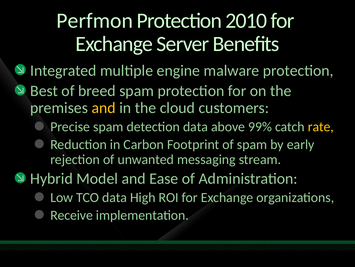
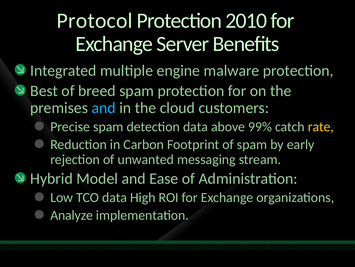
Perfmon: Perfmon -> Protocol
and at (104, 108) colour: yellow -> light blue
Receive: Receive -> Analyze
